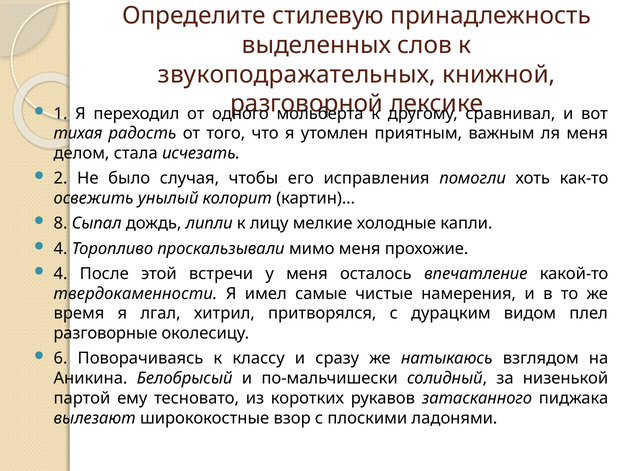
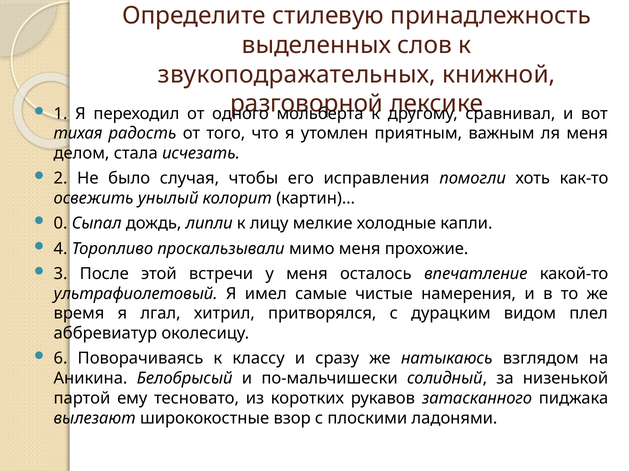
8: 8 -> 0
4 at (61, 274): 4 -> 3
твердокаменности: твердокаменности -> ультрафиолетовый
разговорные: разговорные -> аббревиатур
